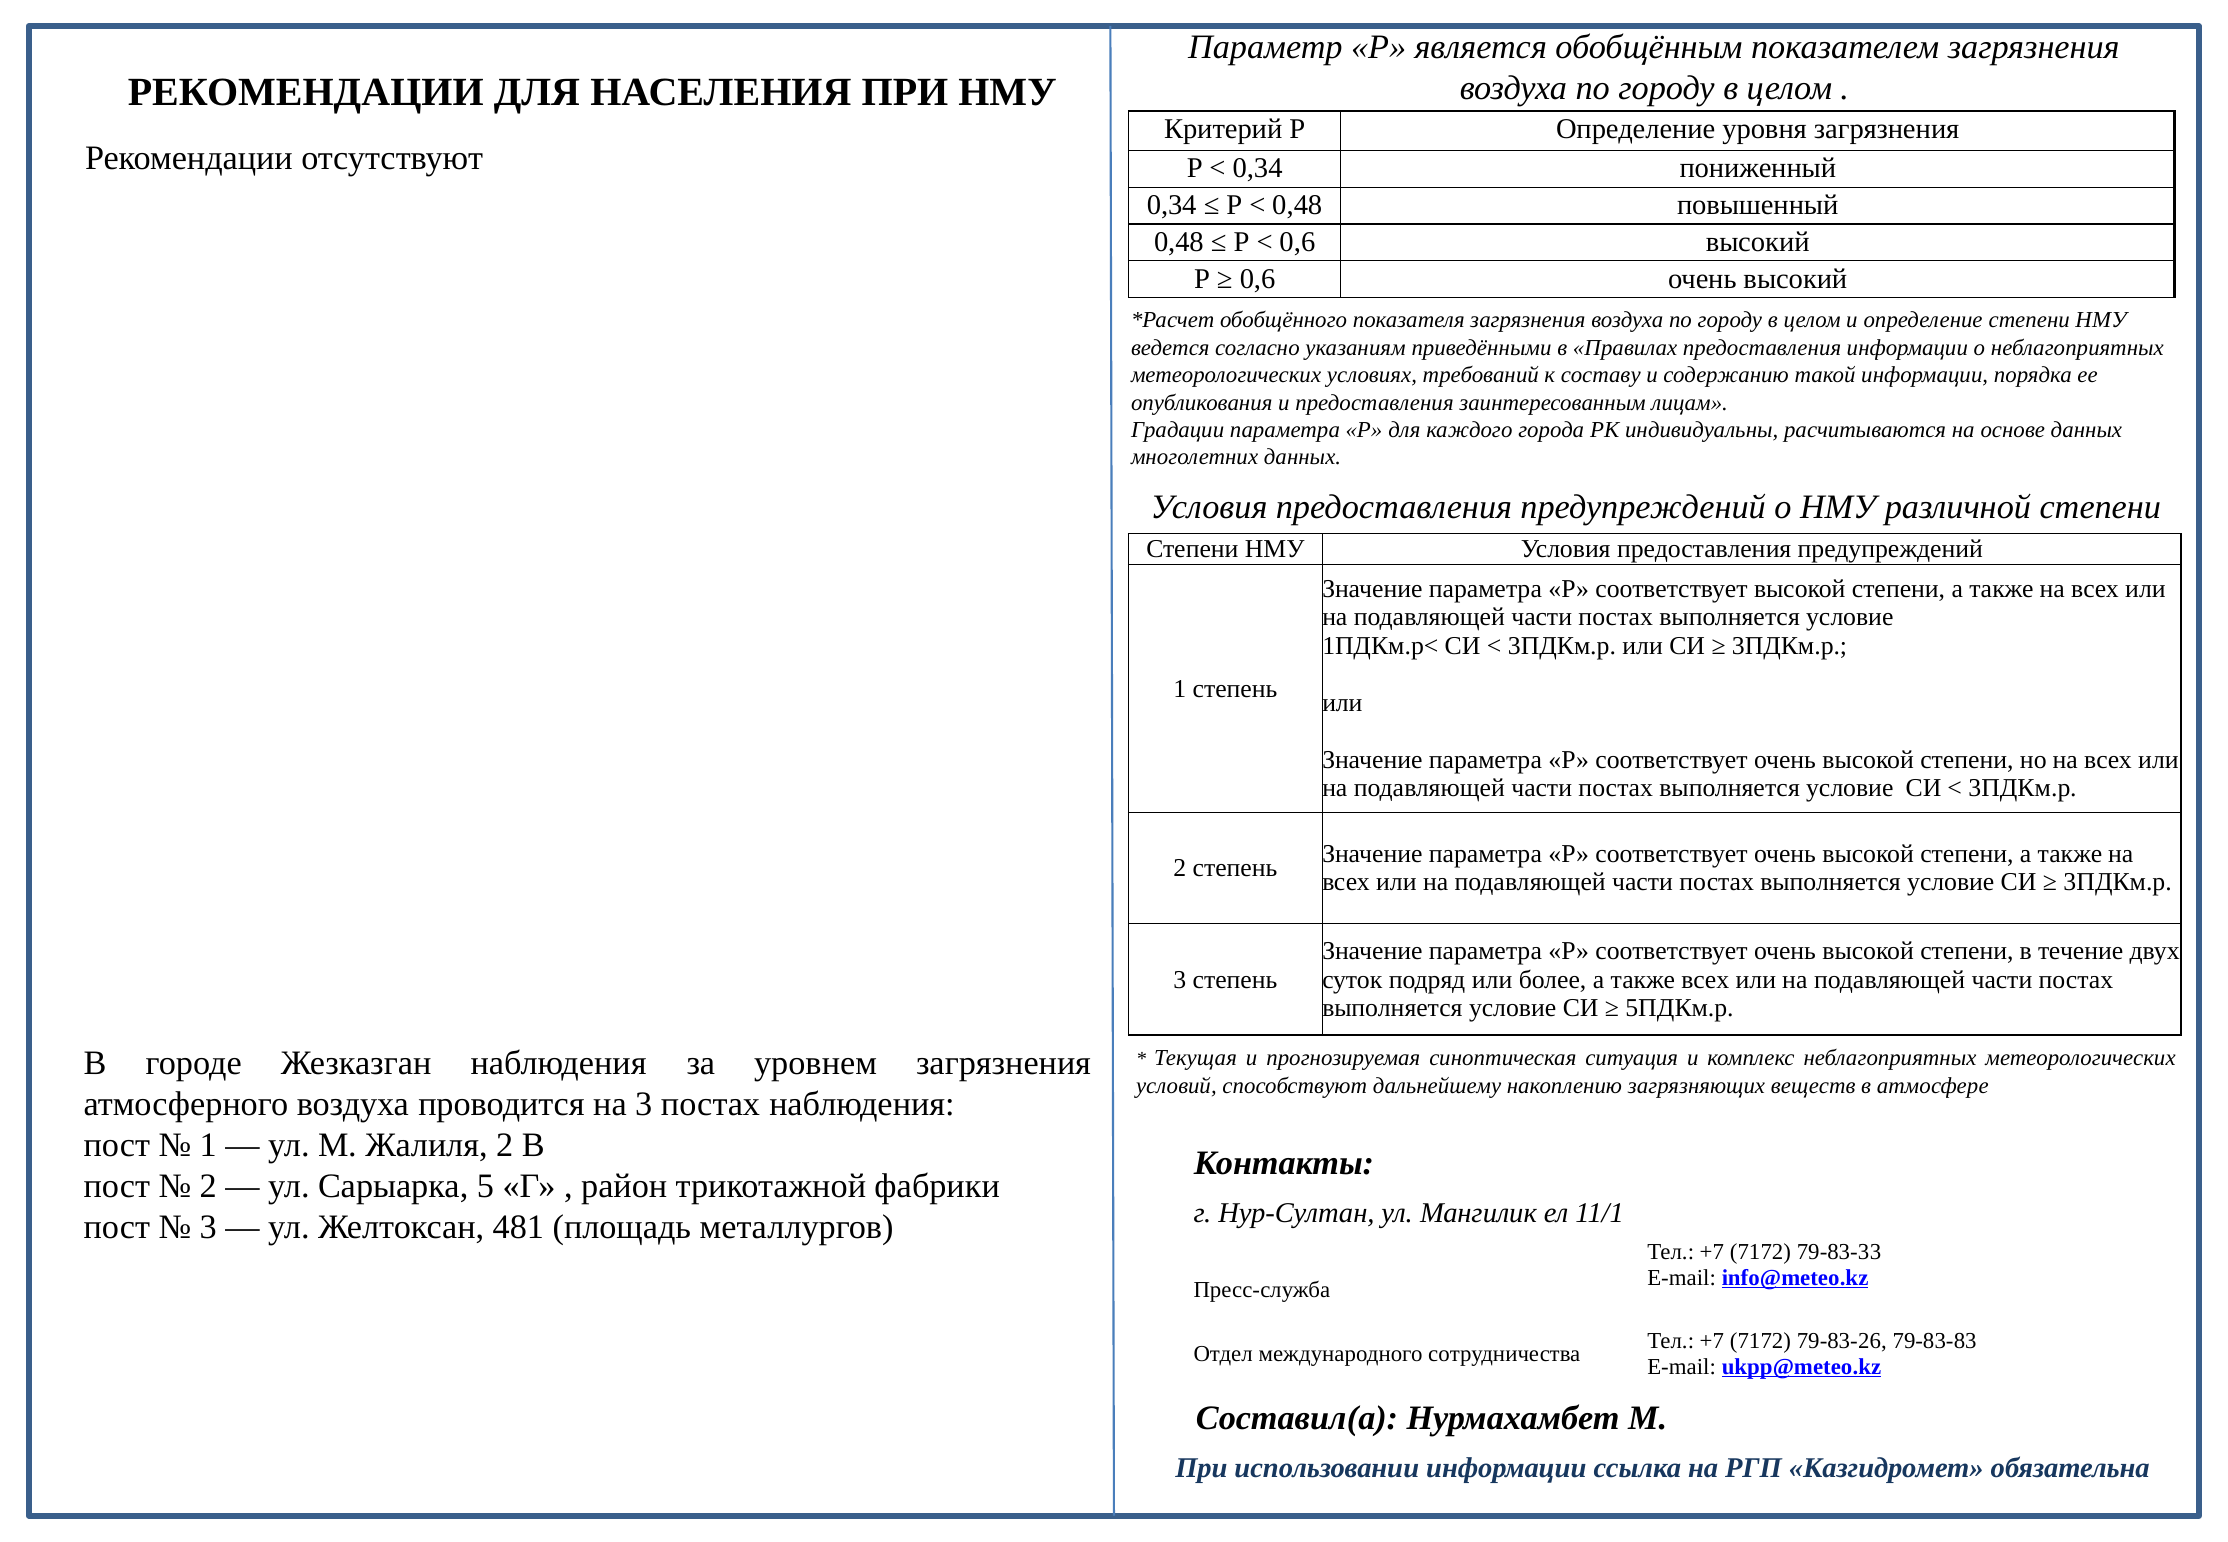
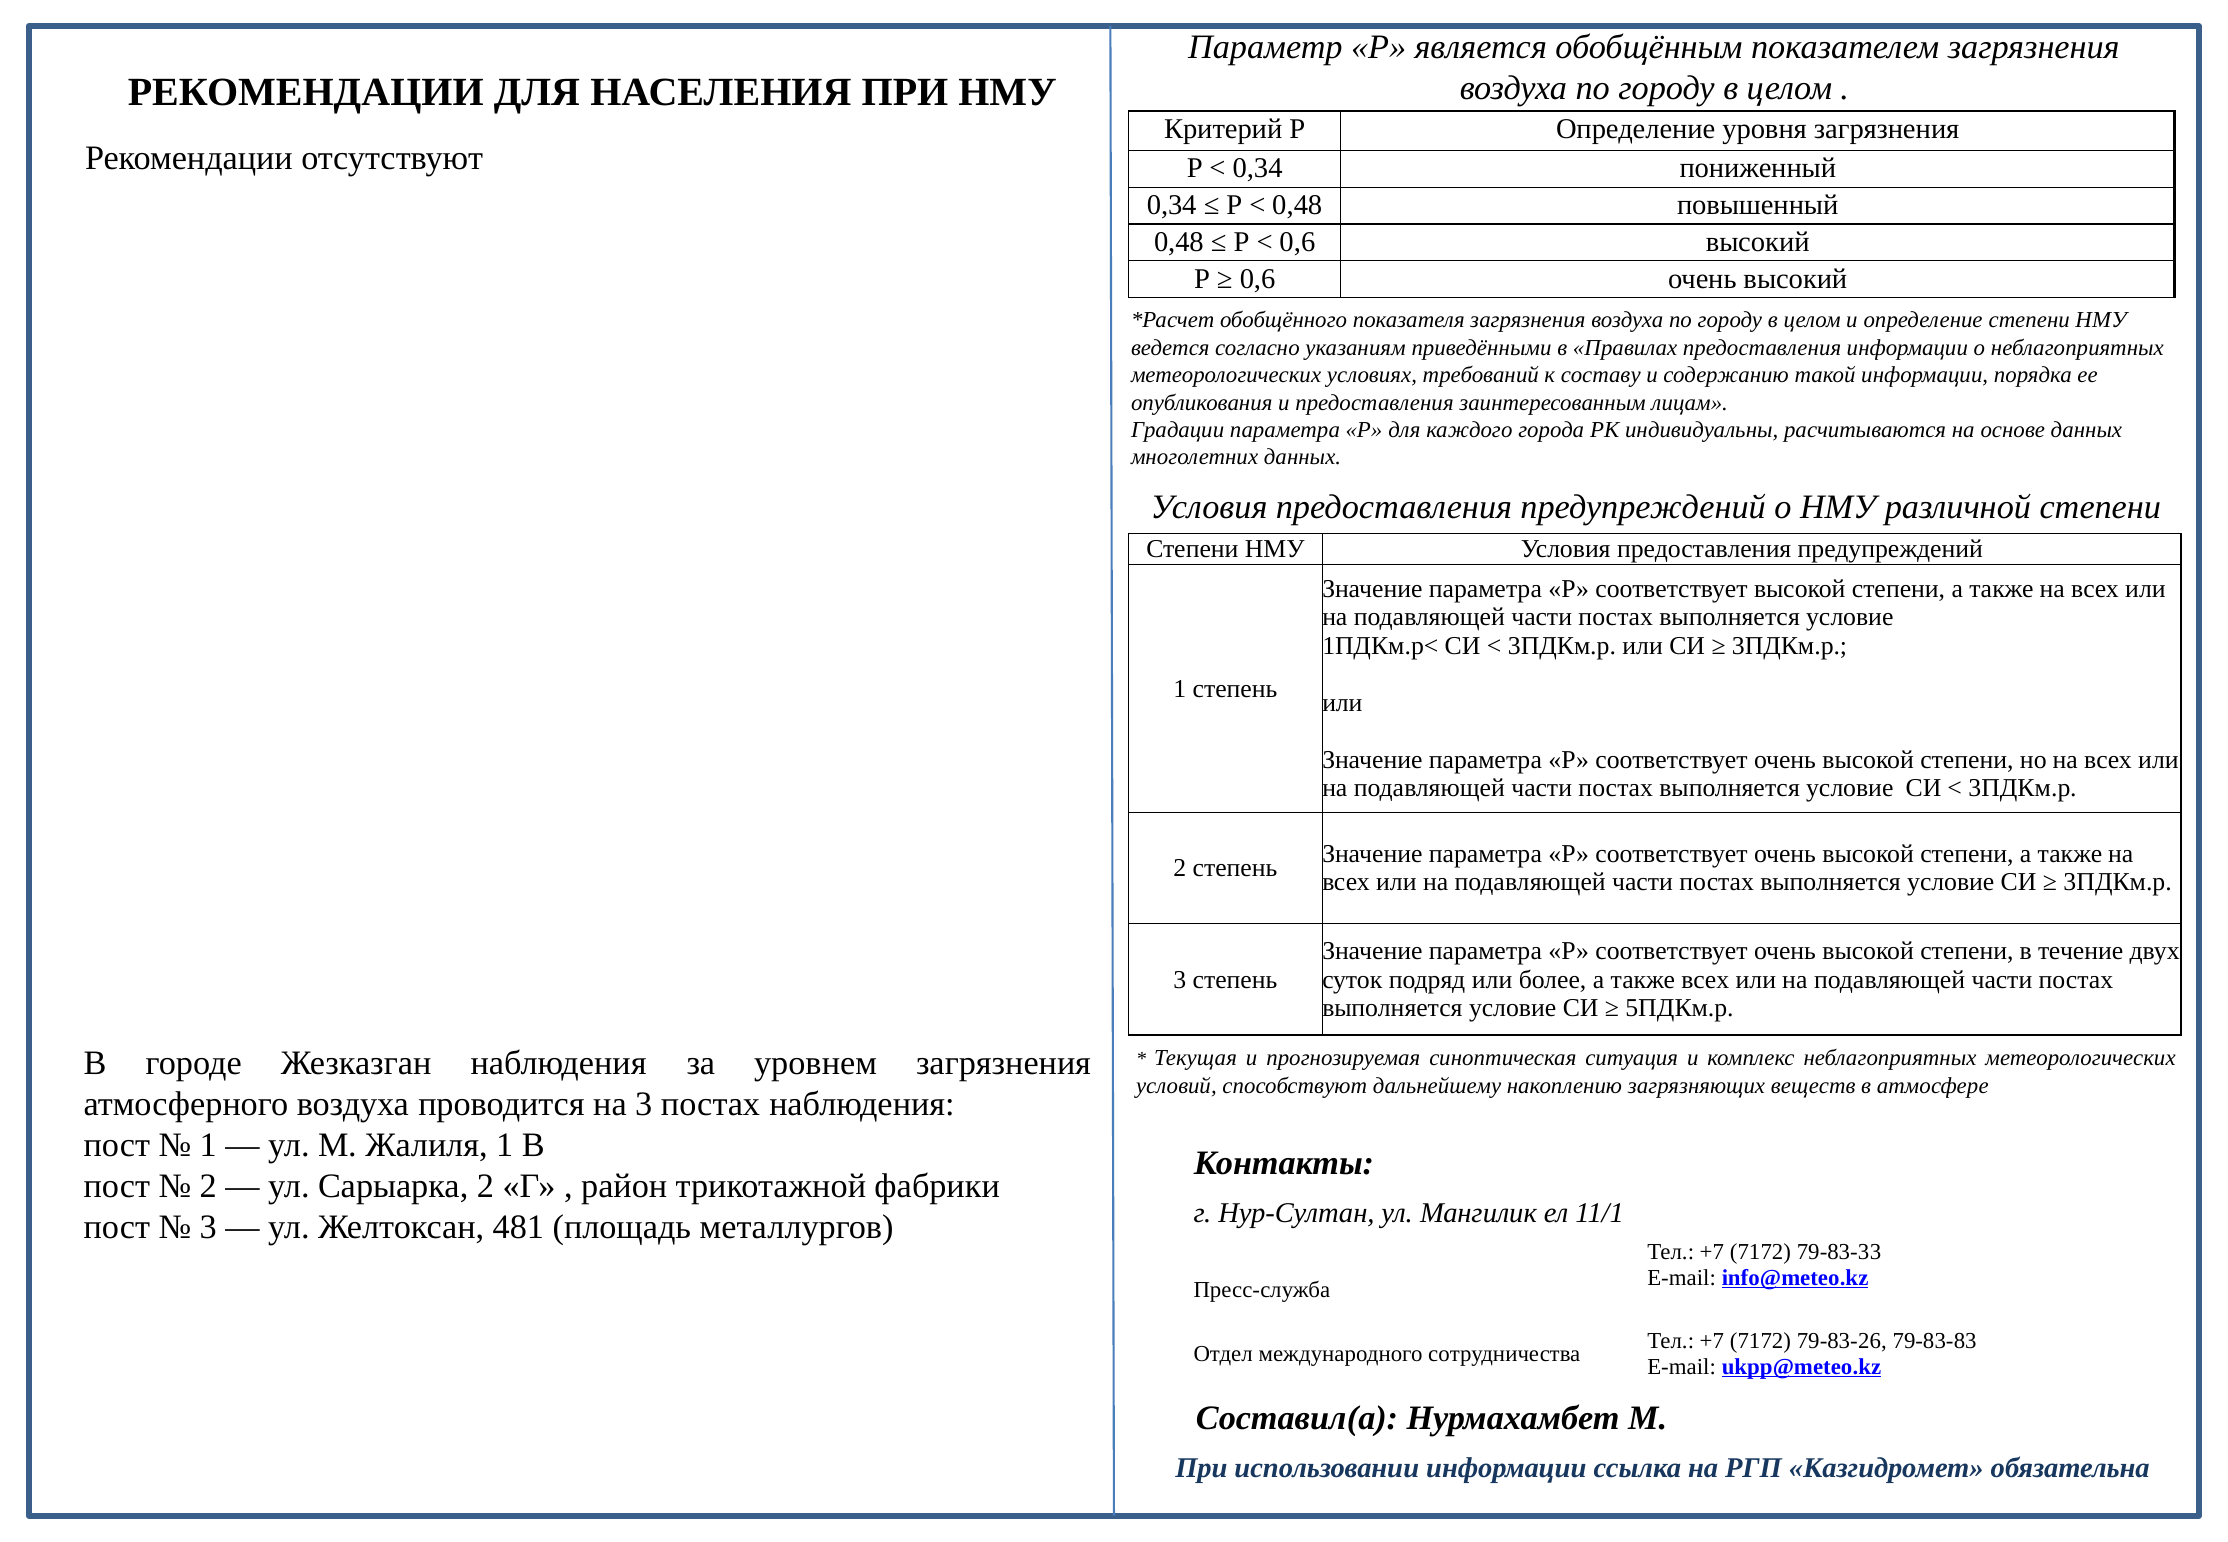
Жалиля 2: 2 -> 1
Сарыарка 5: 5 -> 2
